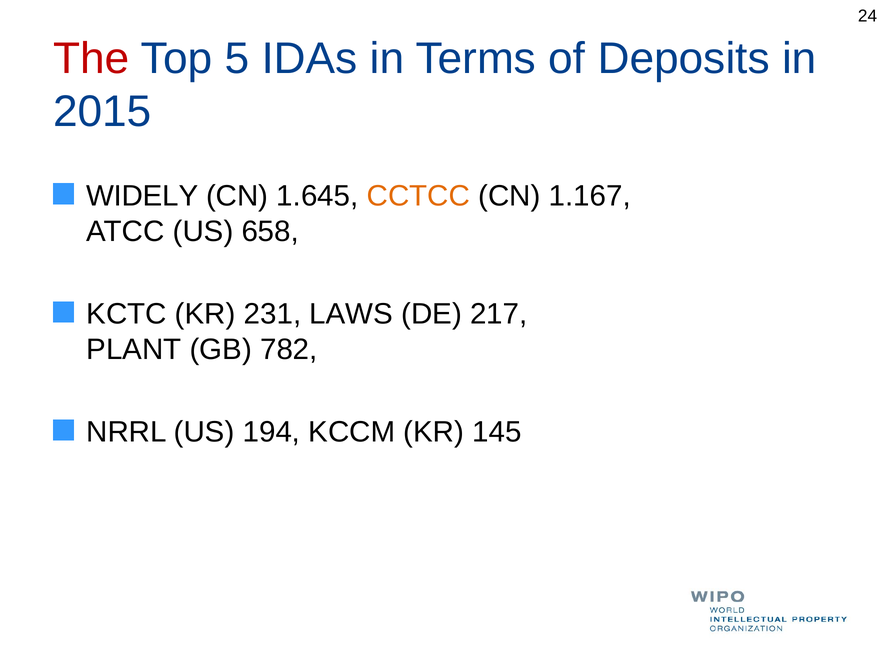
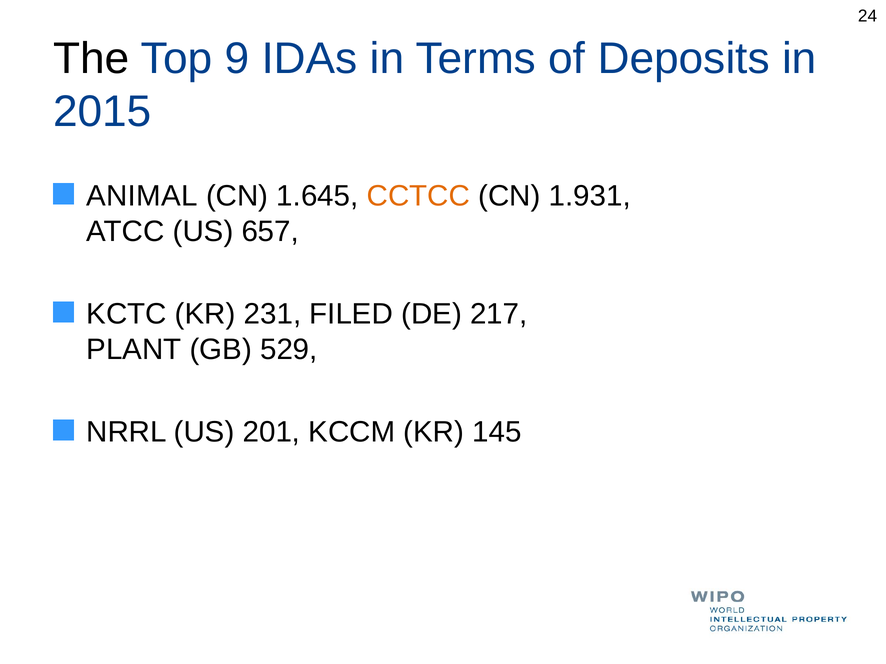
The colour: red -> black
5: 5 -> 9
WIDELY: WIDELY -> ANIMAL
1.167: 1.167 -> 1.931
658: 658 -> 657
LAWS: LAWS -> FILED
782: 782 -> 529
194: 194 -> 201
